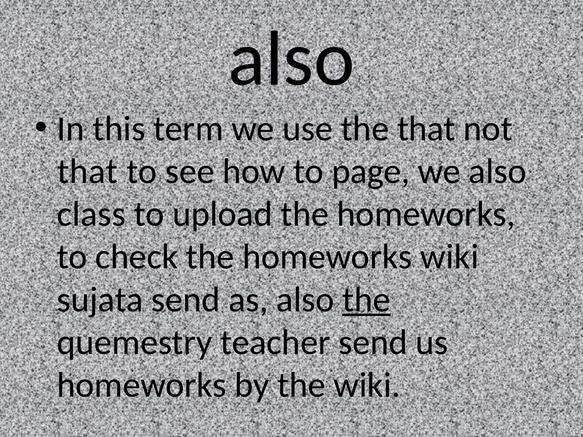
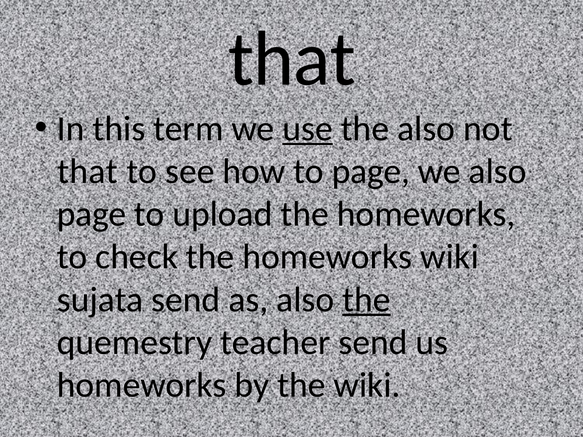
also at (291, 59): also -> that
use underline: none -> present
the that: that -> also
class at (91, 214): class -> page
